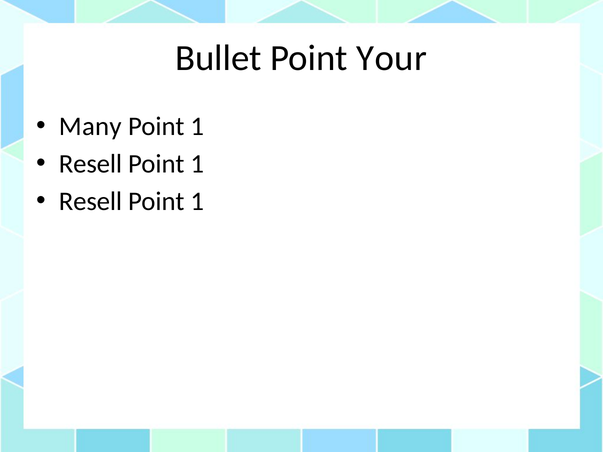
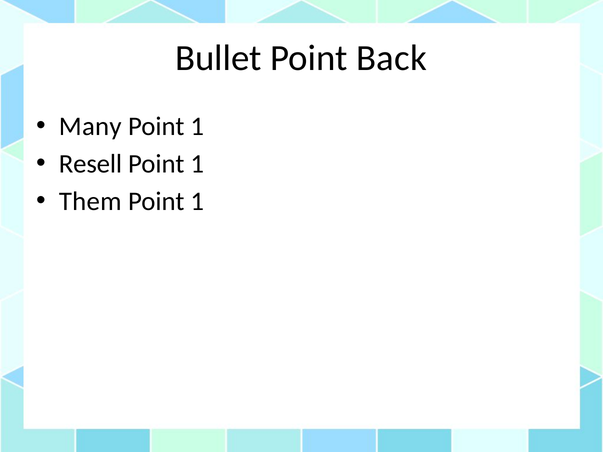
Your: Your -> Back
Resell at (90, 202): Resell -> Them
